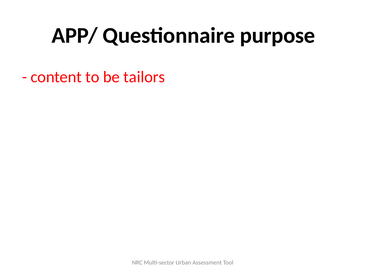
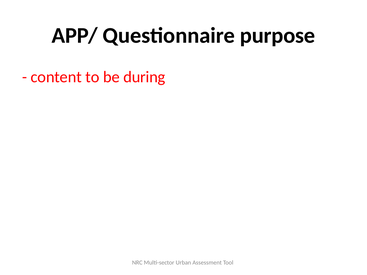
tailors: tailors -> during
